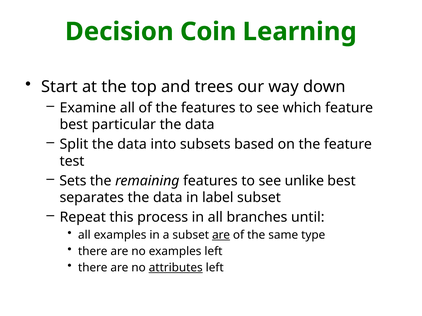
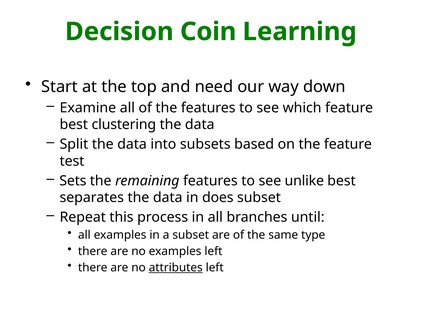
trees: trees -> need
particular: particular -> clustering
label: label -> does
are at (221, 235) underline: present -> none
